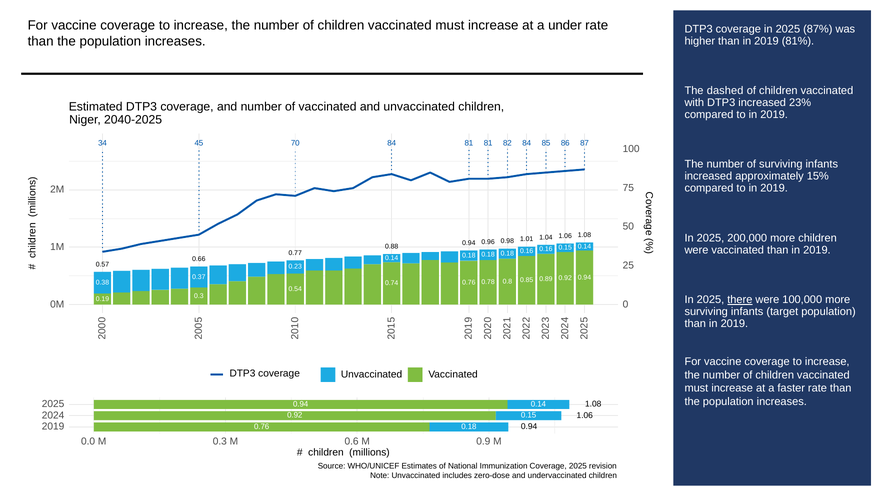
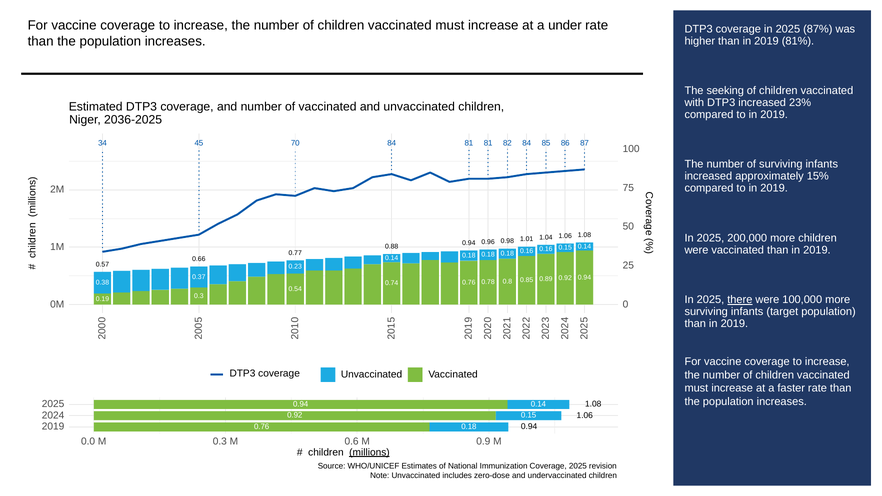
dashed: dashed -> seeking
2040-2025: 2040-2025 -> 2036-2025
millions underline: none -> present
